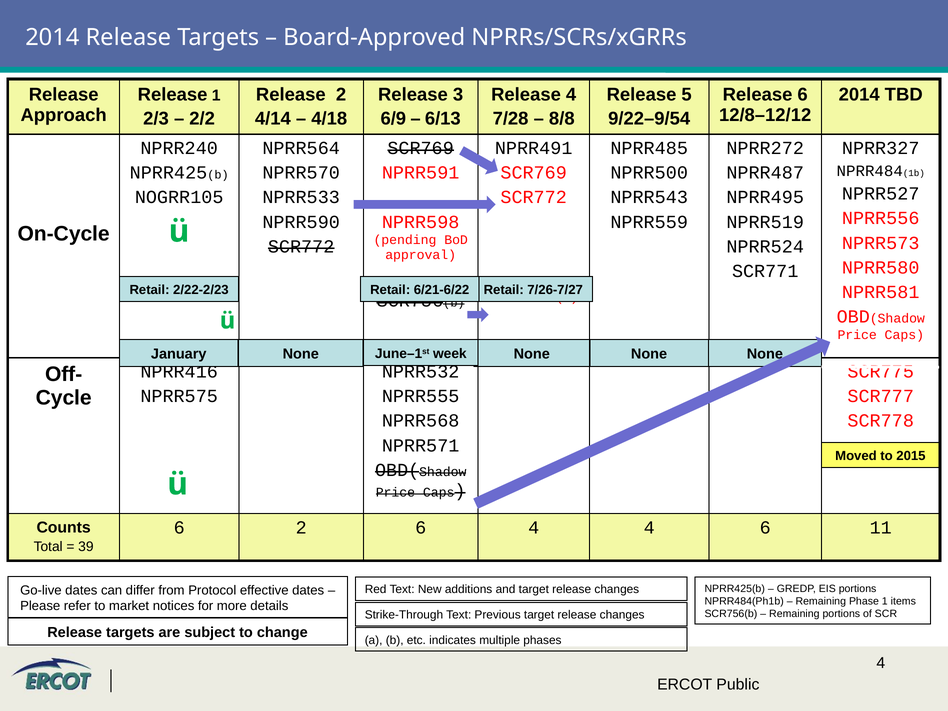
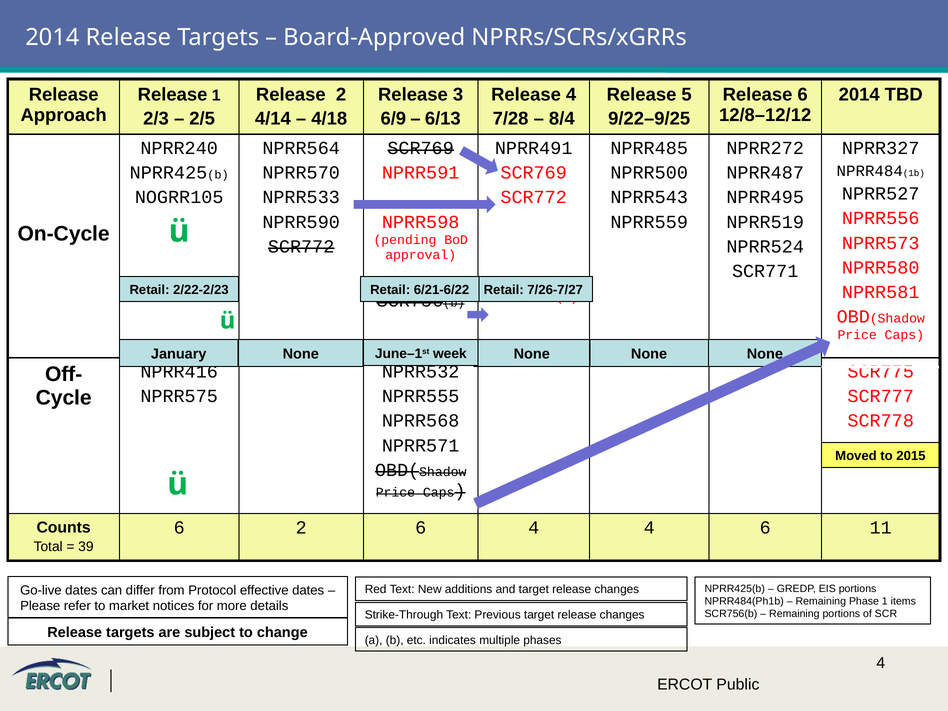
2/2: 2/2 -> 2/5
8/8: 8/8 -> 8/4
9/22–9/54: 9/22–9/54 -> 9/22–9/25
